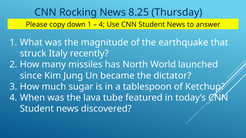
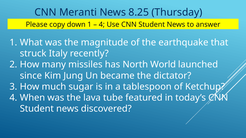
Rocking: Rocking -> Meranti
